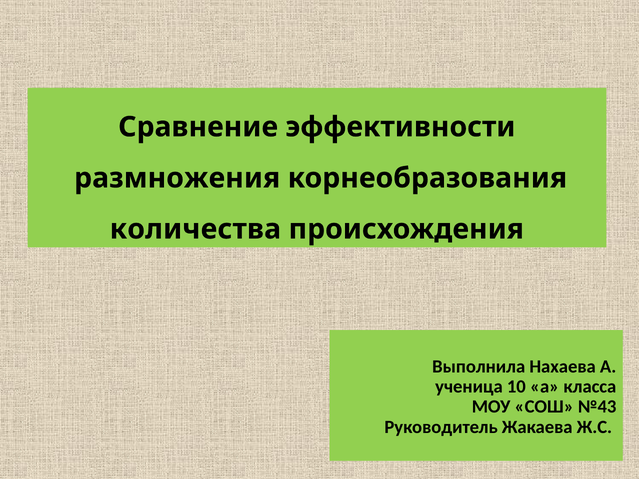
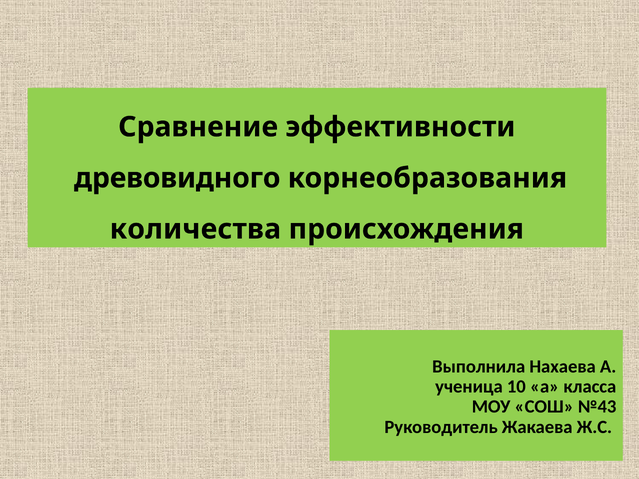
размножения: размножения -> древовидного
